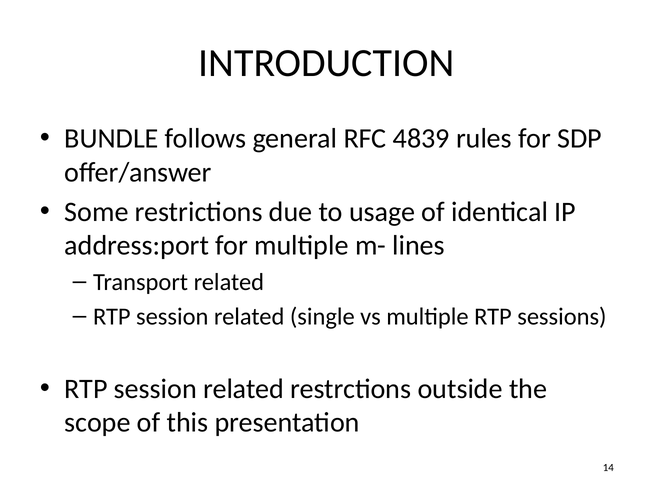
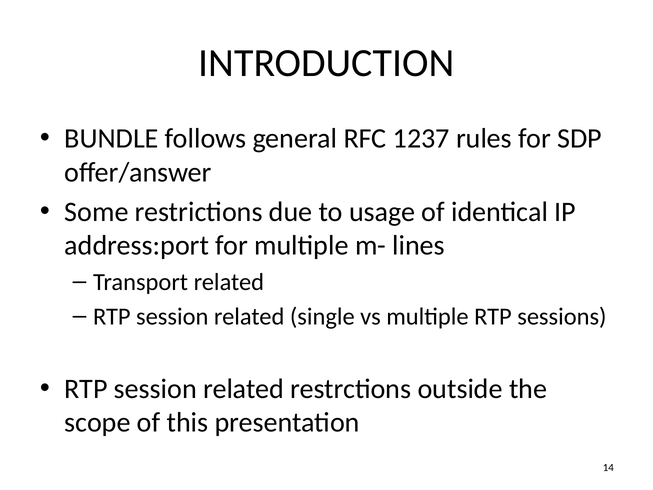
4839: 4839 -> 1237
